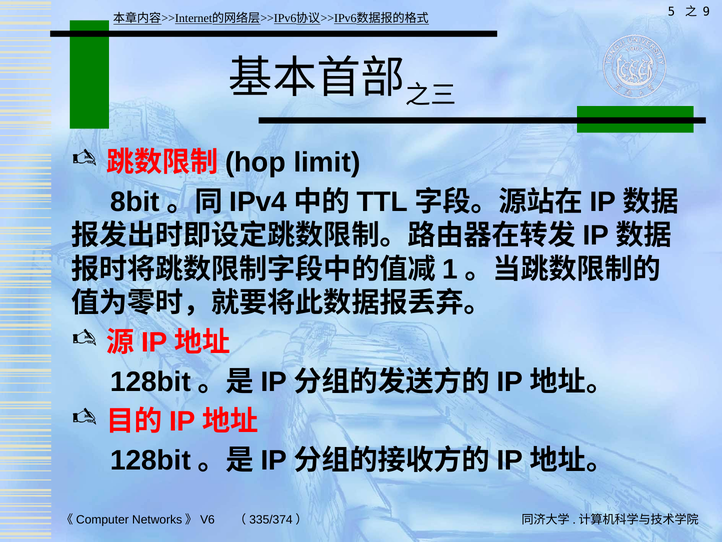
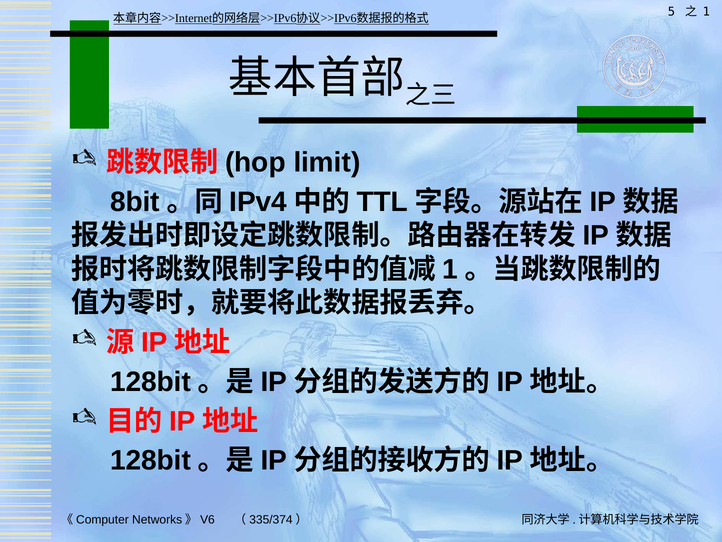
9 at (706, 12): 9 -> 1
